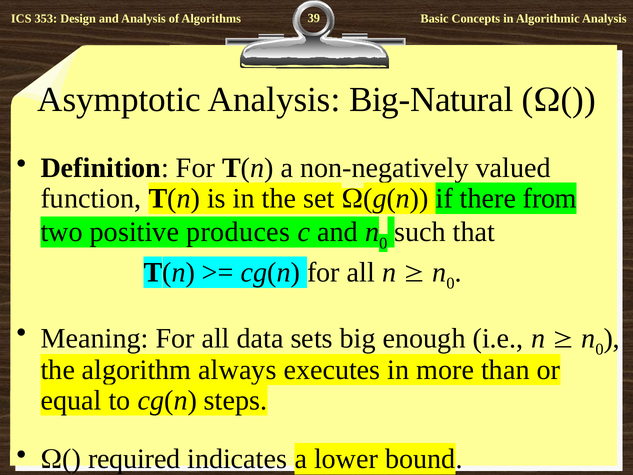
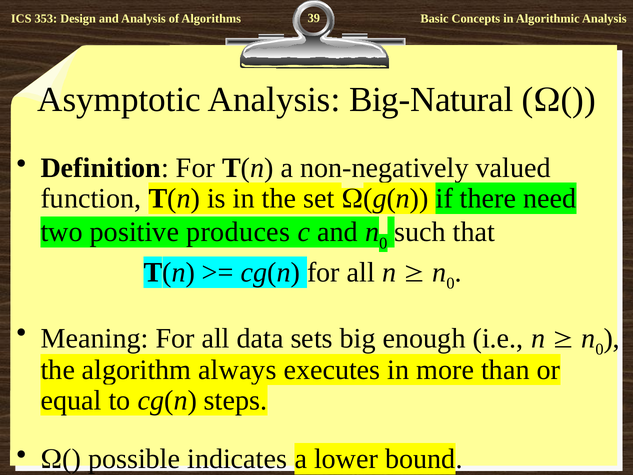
from: from -> need
required: required -> possible
